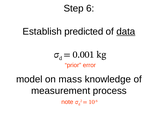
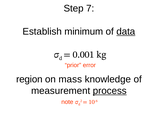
6: 6 -> 7
predicted: predicted -> minimum
model: model -> region
process underline: none -> present
